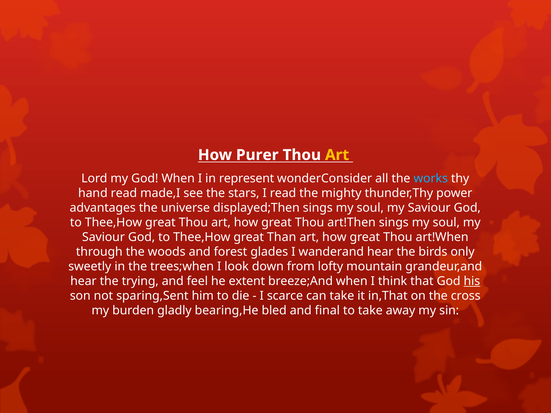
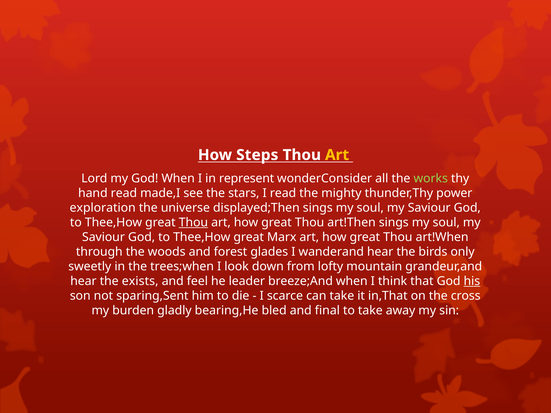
Purer: Purer -> Steps
works colour: light blue -> light green
advantages: advantages -> exploration
Thou at (193, 222) underline: none -> present
Than: Than -> Marx
trying: trying -> exists
extent: extent -> leader
